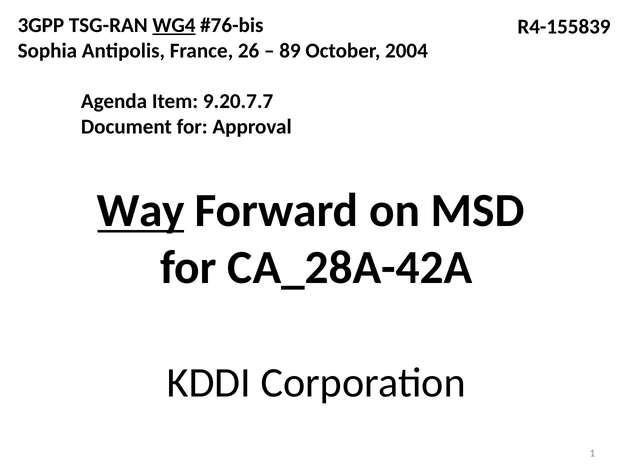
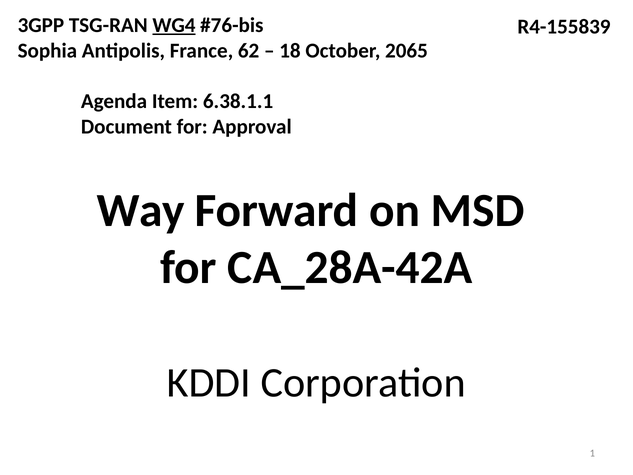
26: 26 -> 62
89: 89 -> 18
2004: 2004 -> 2065
9.20.7.7: 9.20.7.7 -> 6.38.1.1
Way underline: present -> none
